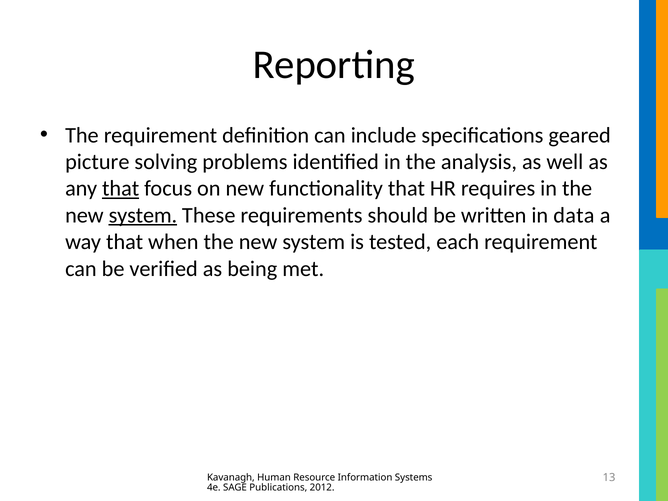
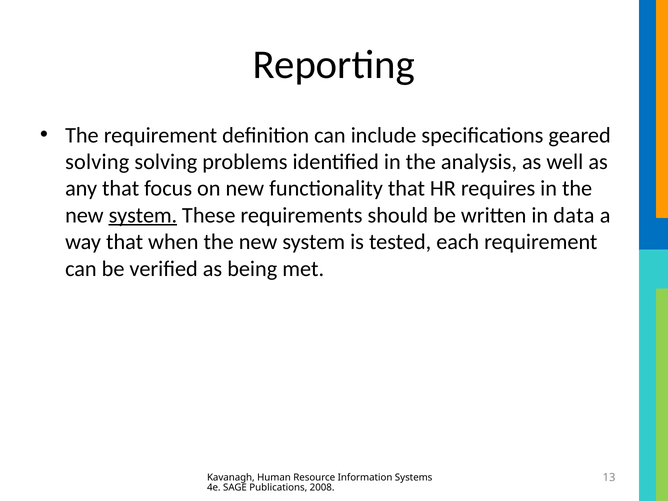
picture at (97, 162): picture -> solving
that at (121, 189) underline: present -> none
2012: 2012 -> 2008
